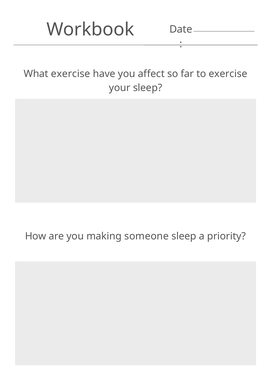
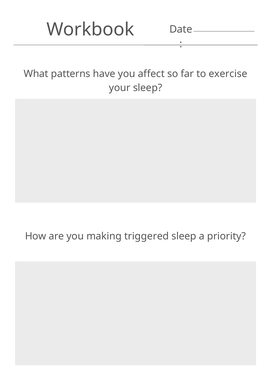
What exercise: exercise -> patterns
someone: someone -> triggered
